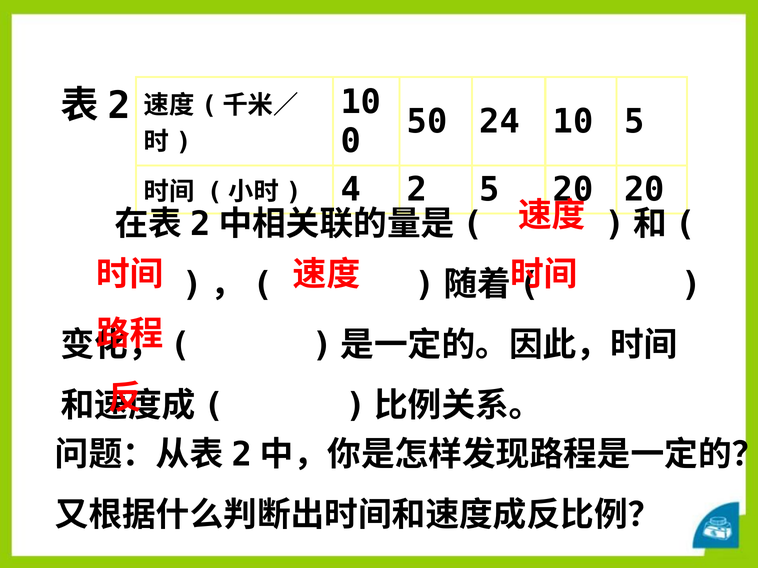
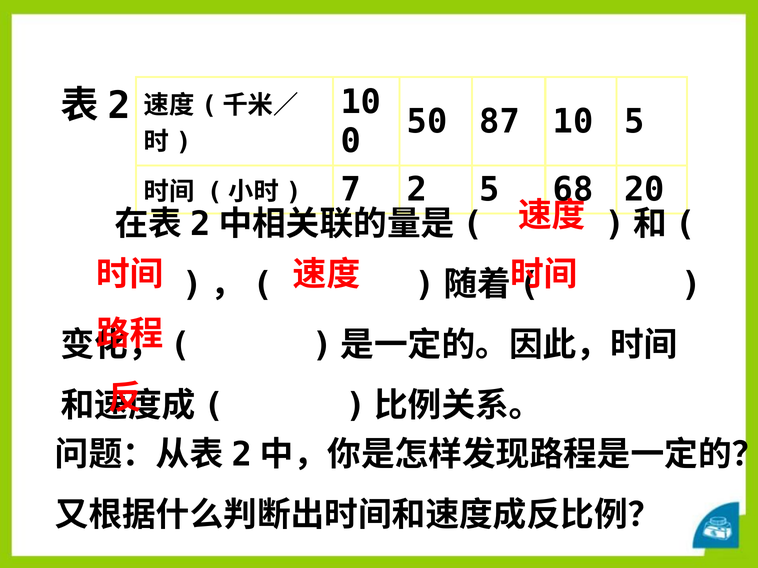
24: 24 -> 87
4: 4 -> 7
5 20: 20 -> 68
